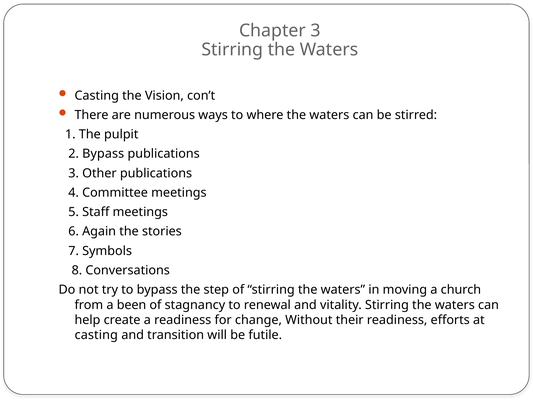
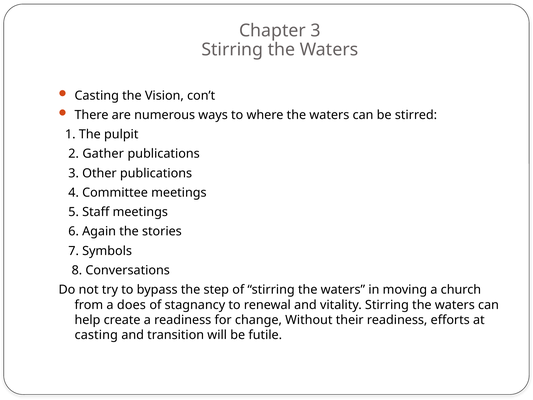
2 Bypass: Bypass -> Gather
been: been -> does
